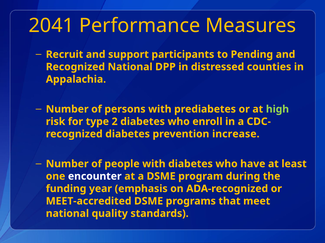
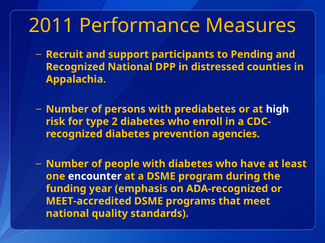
2041: 2041 -> 2011
high colour: light green -> white
increase: increase -> agencies
